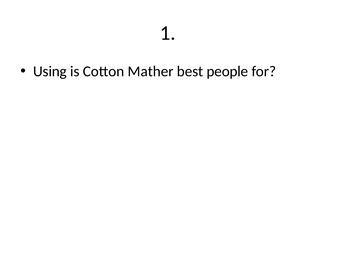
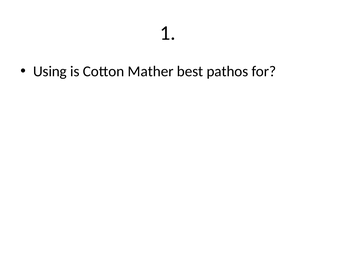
people: people -> pathos
